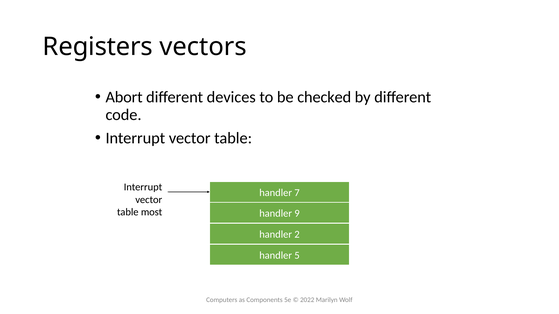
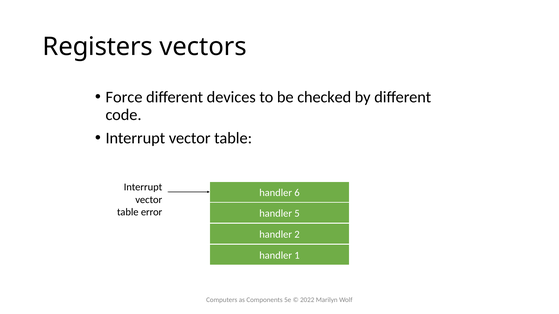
Abort: Abort -> Force
7: 7 -> 6
most: most -> error
9: 9 -> 5
5: 5 -> 1
